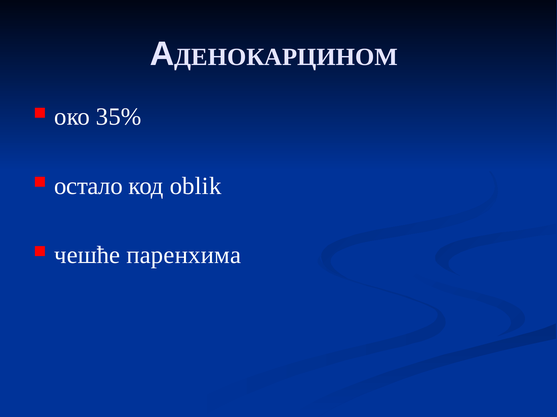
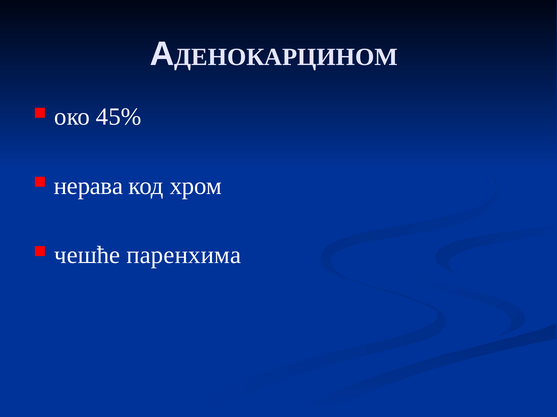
35%: 35% -> 45%
остало: остало -> нерава
oblik: oblik -> хром
